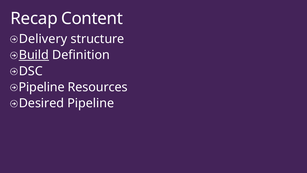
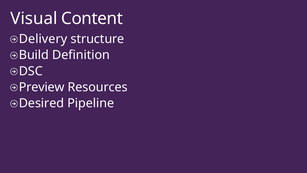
Recap: Recap -> Visual
Build underline: present -> none
Pipeline at (42, 87): Pipeline -> Preview
